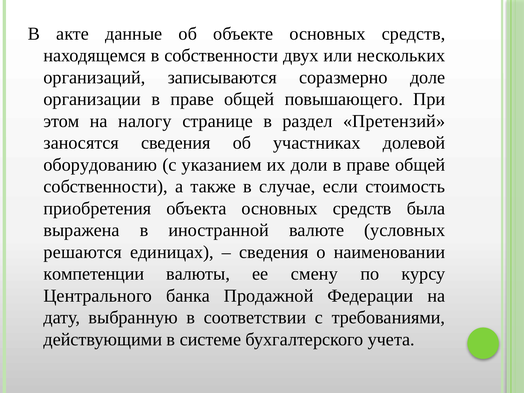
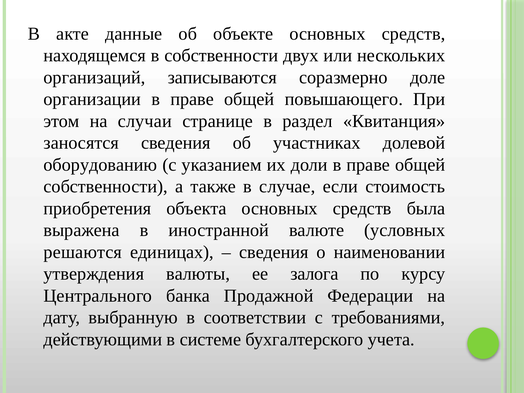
налогу: налогу -> случаи
Претензий: Претензий -> Квитанция
компетенции: компетенции -> утверждения
смену: смену -> залога
